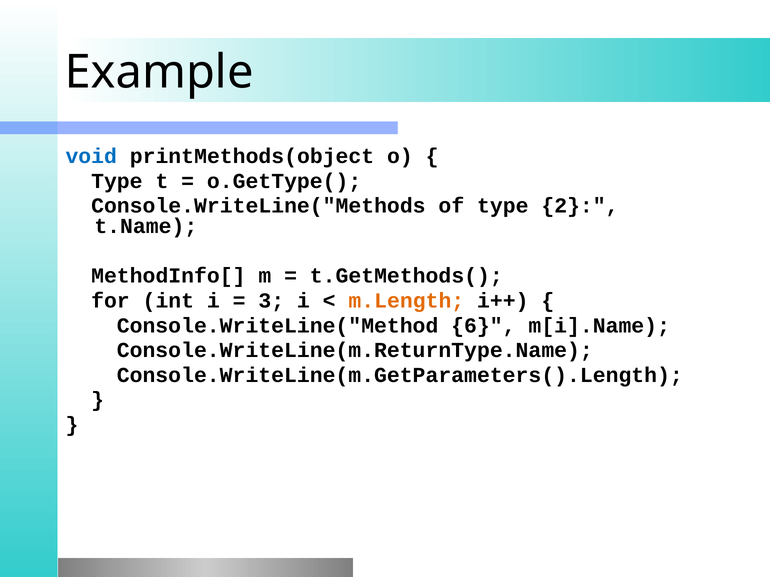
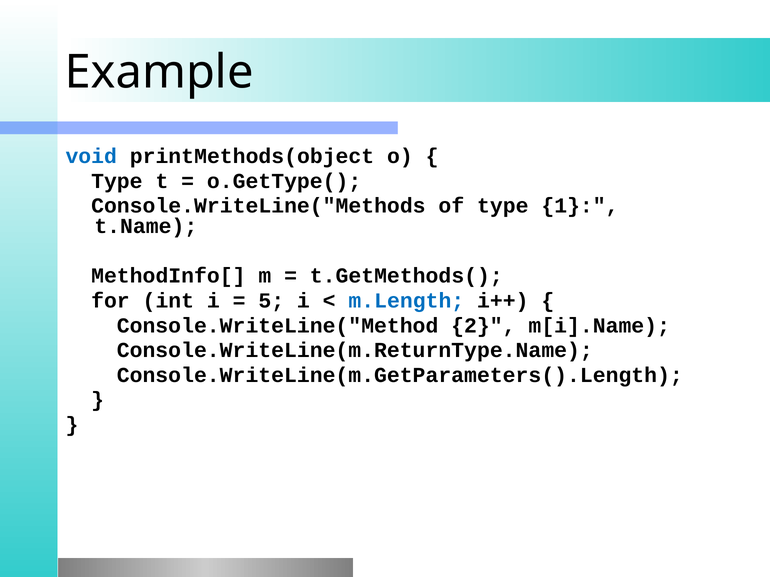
2: 2 -> 1
3: 3 -> 5
m.Length colour: orange -> blue
6: 6 -> 2
